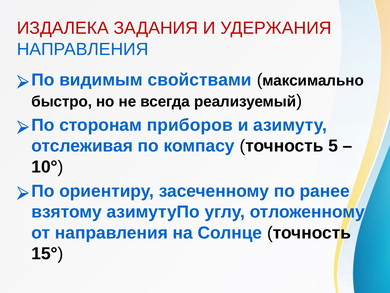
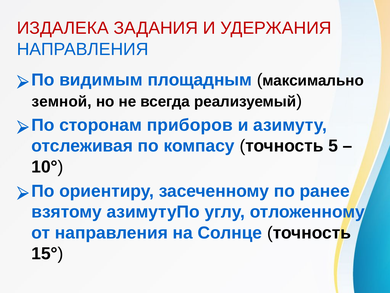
свойствами: свойствами -> площадным
быстро: быстро -> земной
